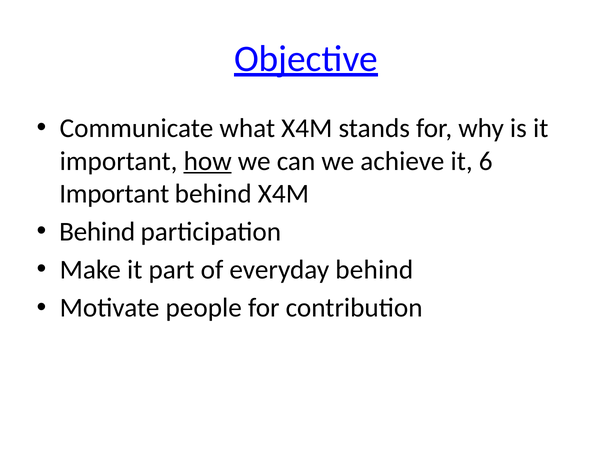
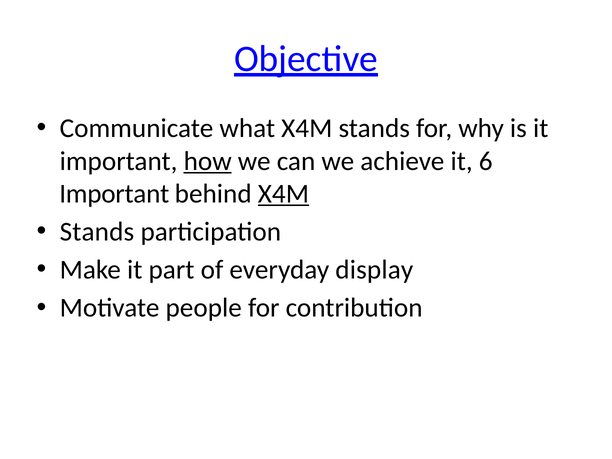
X4M at (283, 194) underline: none -> present
Behind at (97, 232): Behind -> Stands
everyday behind: behind -> display
